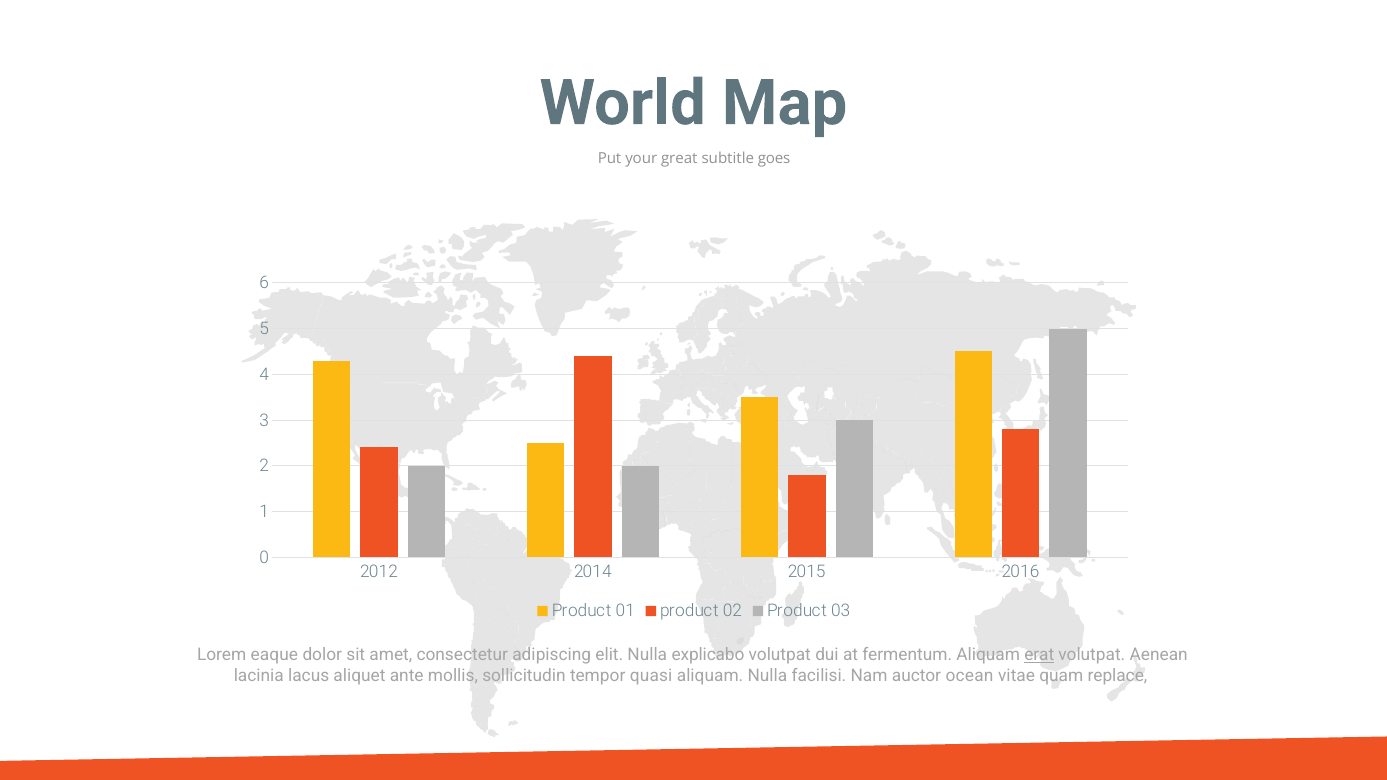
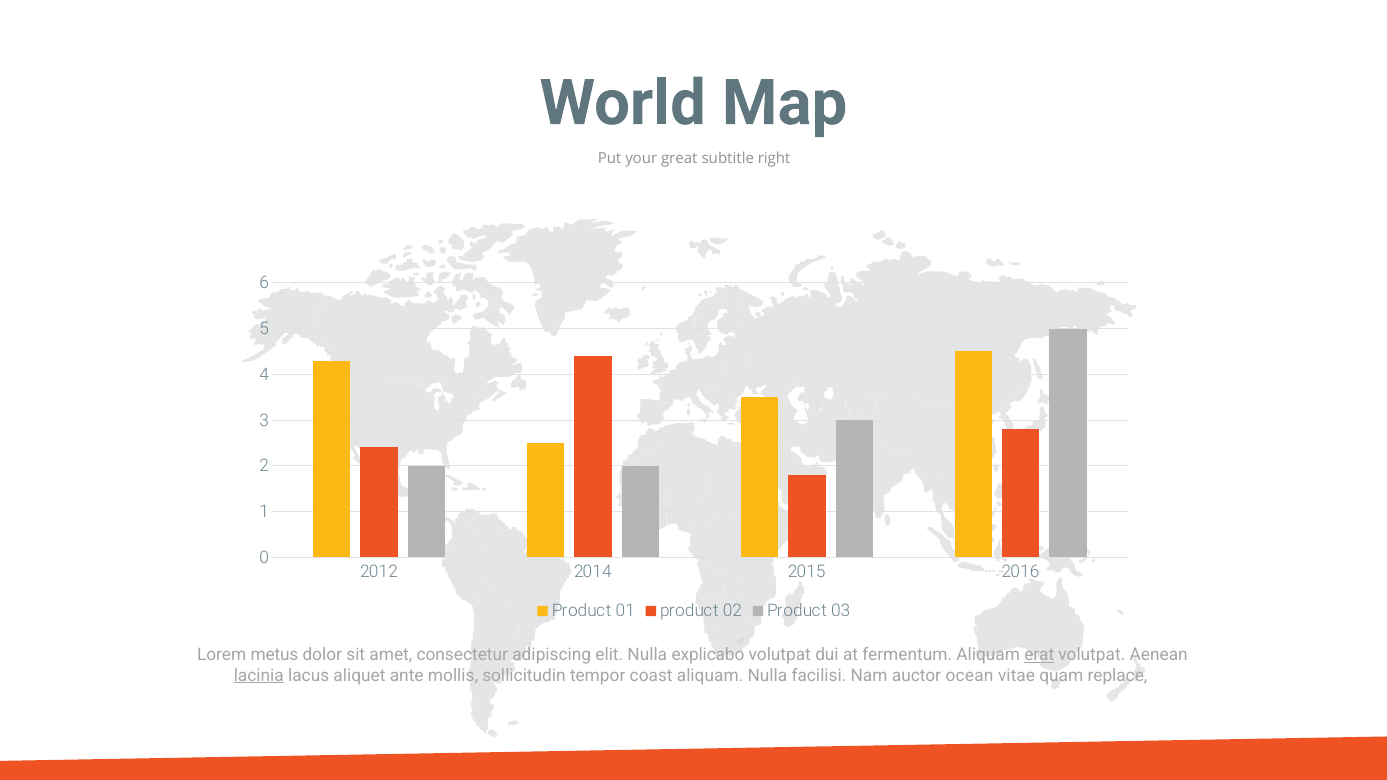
goes: goes -> right
eaque: eaque -> metus
lacinia underline: none -> present
quasi: quasi -> coast
